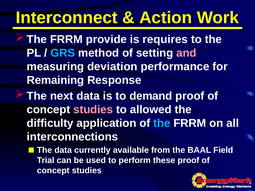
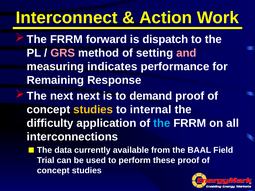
provide: provide -> forward
requires: requires -> dispatch
GRS colour: light blue -> pink
deviation: deviation -> indicates
next data: data -> next
studies at (93, 110) colour: pink -> yellow
allowed: allowed -> internal
